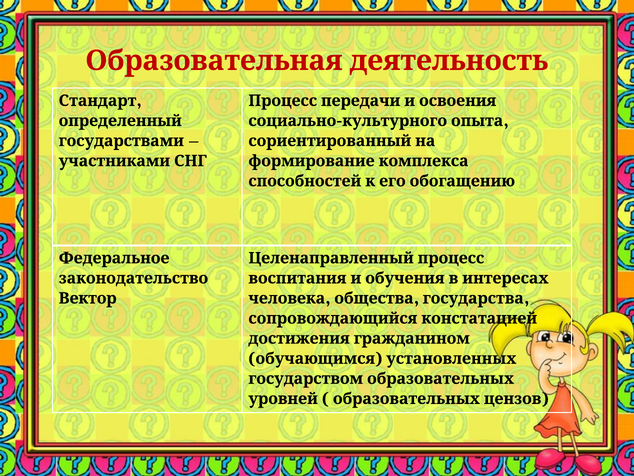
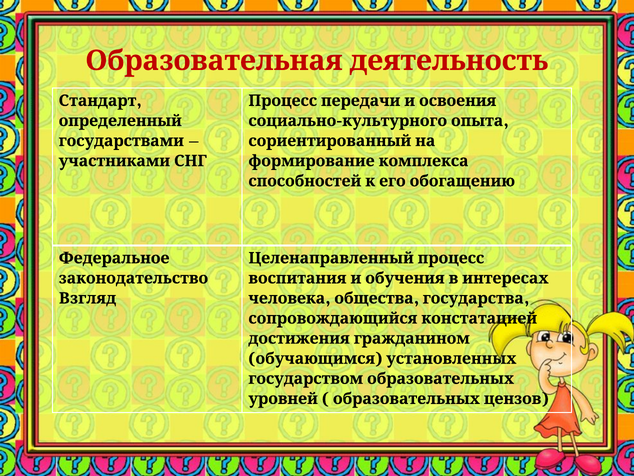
Вектор: Вектор -> Взгляд
